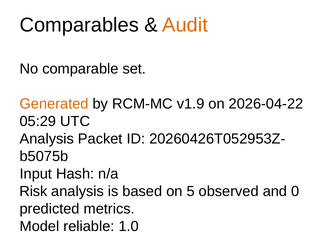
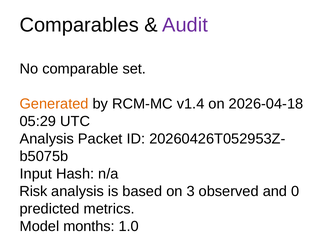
Audit colour: orange -> purple
v1.9: v1.9 -> v1.4
2026-04-22: 2026-04-22 -> 2026-04-18
5: 5 -> 3
reliable: reliable -> months
